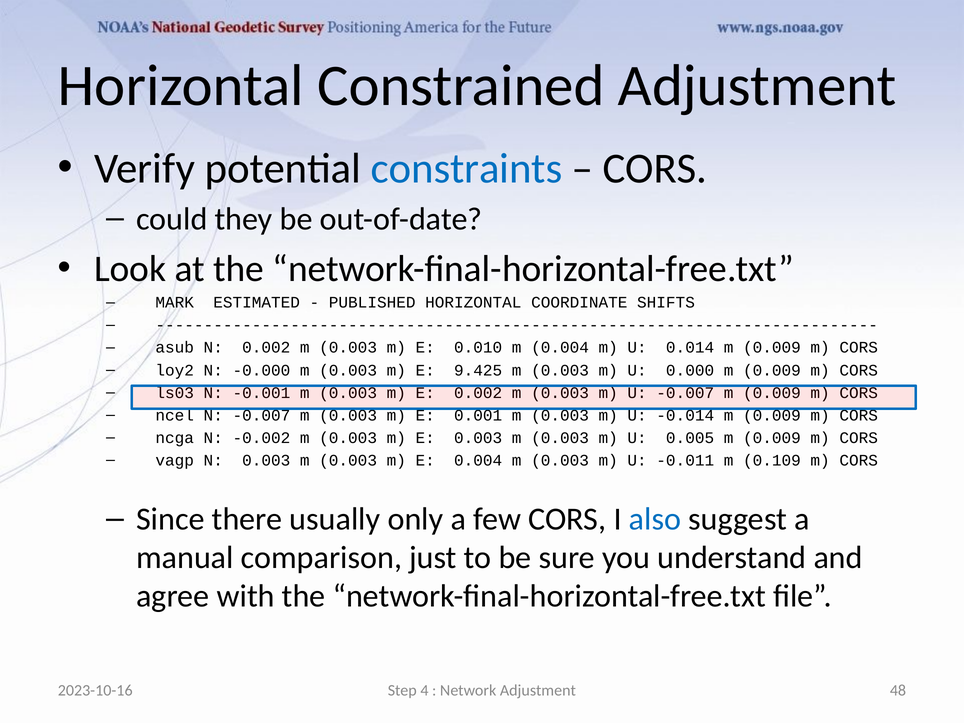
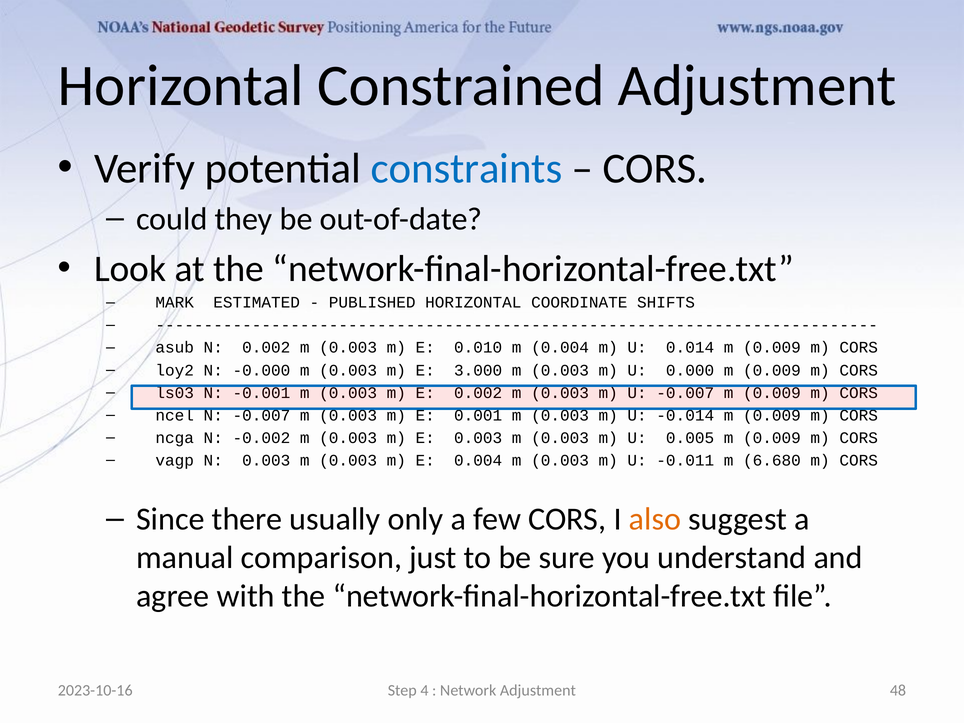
9.425: 9.425 -> 3.000
0.109: 0.109 -> 6.680
also colour: blue -> orange
